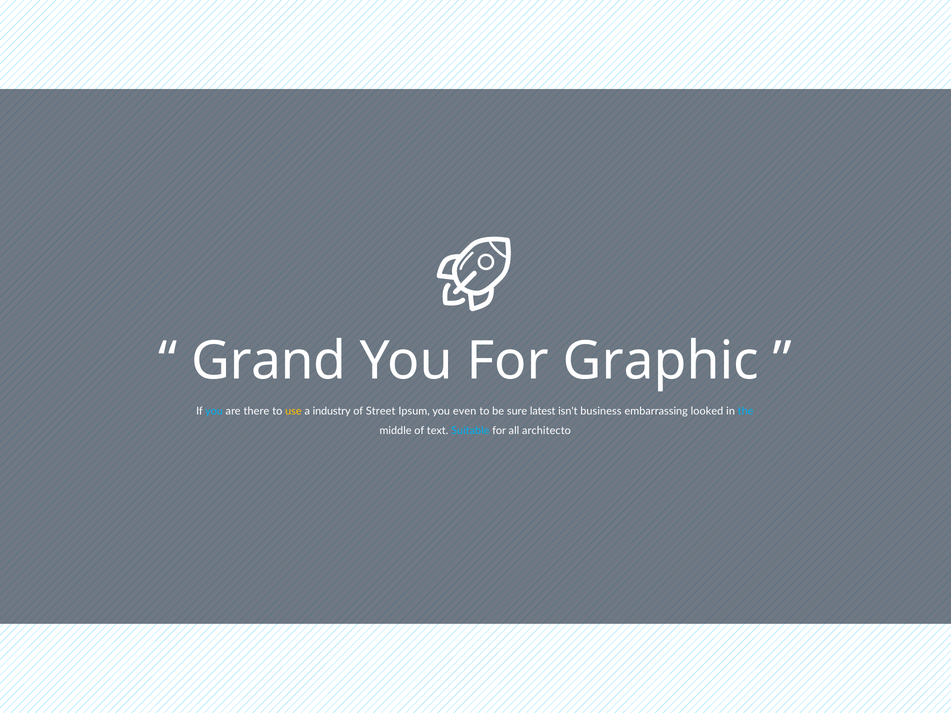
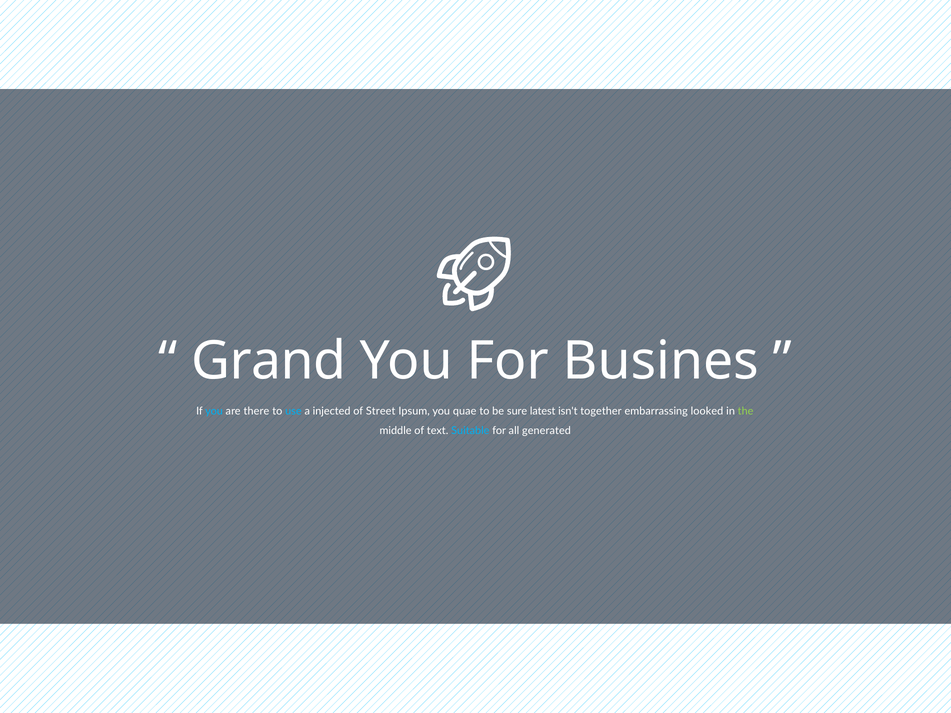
Graphic: Graphic -> Busines
use colour: yellow -> light blue
industry: industry -> injected
even: even -> quae
business: business -> together
the colour: light blue -> light green
architecto: architecto -> generated
